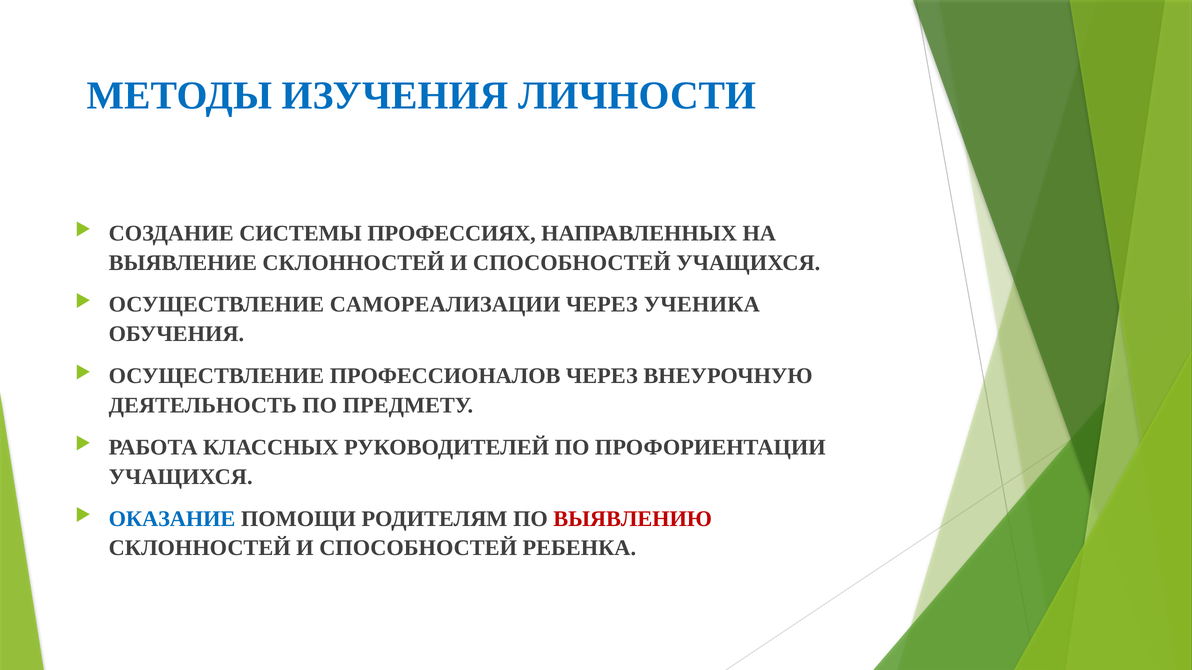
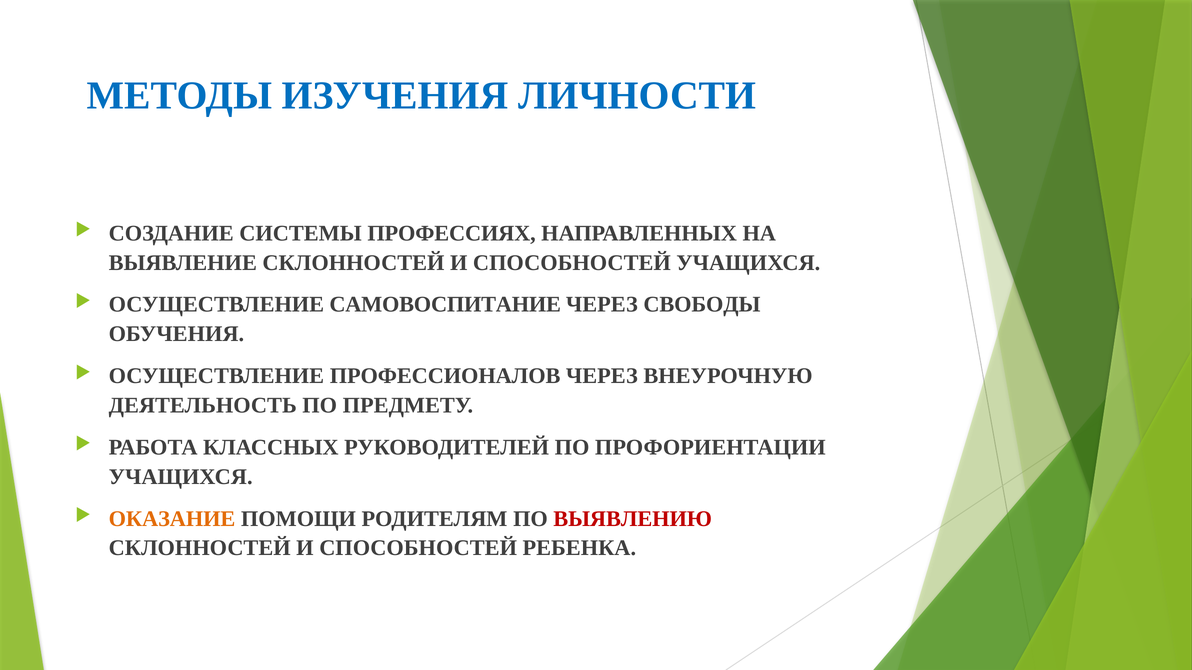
САМОРЕАЛИЗАЦИИ: САМОРЕАЛИЗАЦИИ -> САМОВОСПИТАНИЕ
УЧЕНИКА: УЧЕНИКА -> СВОБОДЫ
ОКАЗАНИЕ colour: blue -> orange
